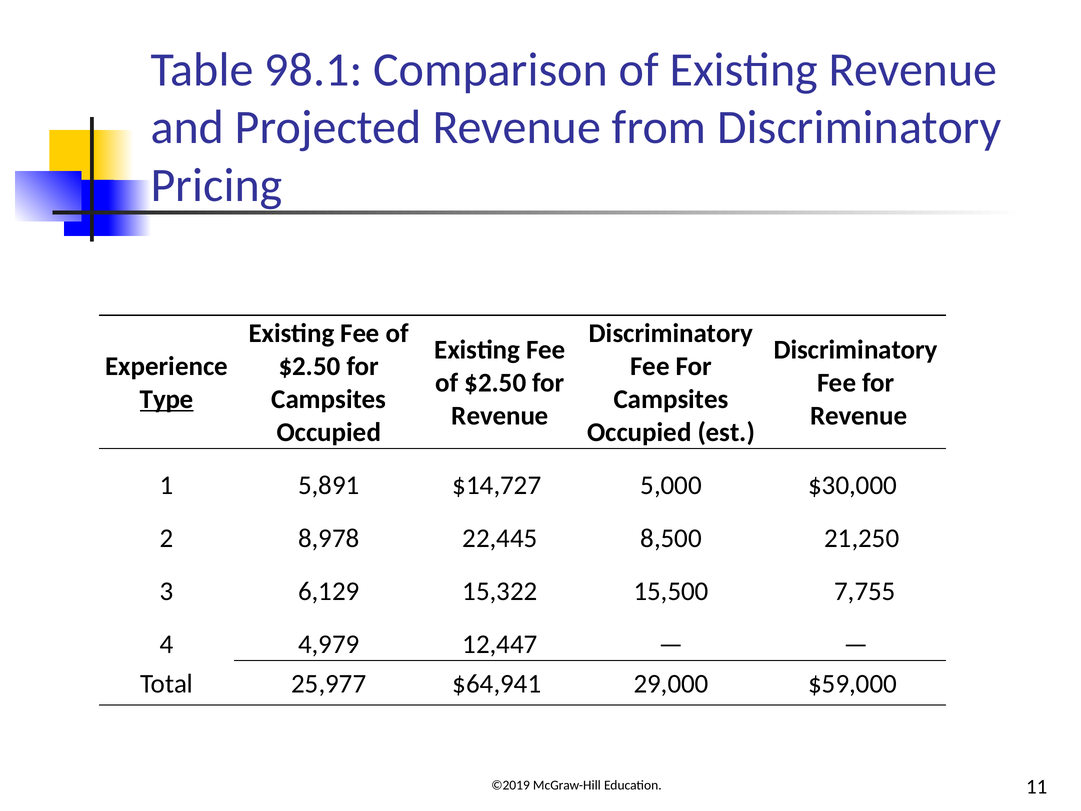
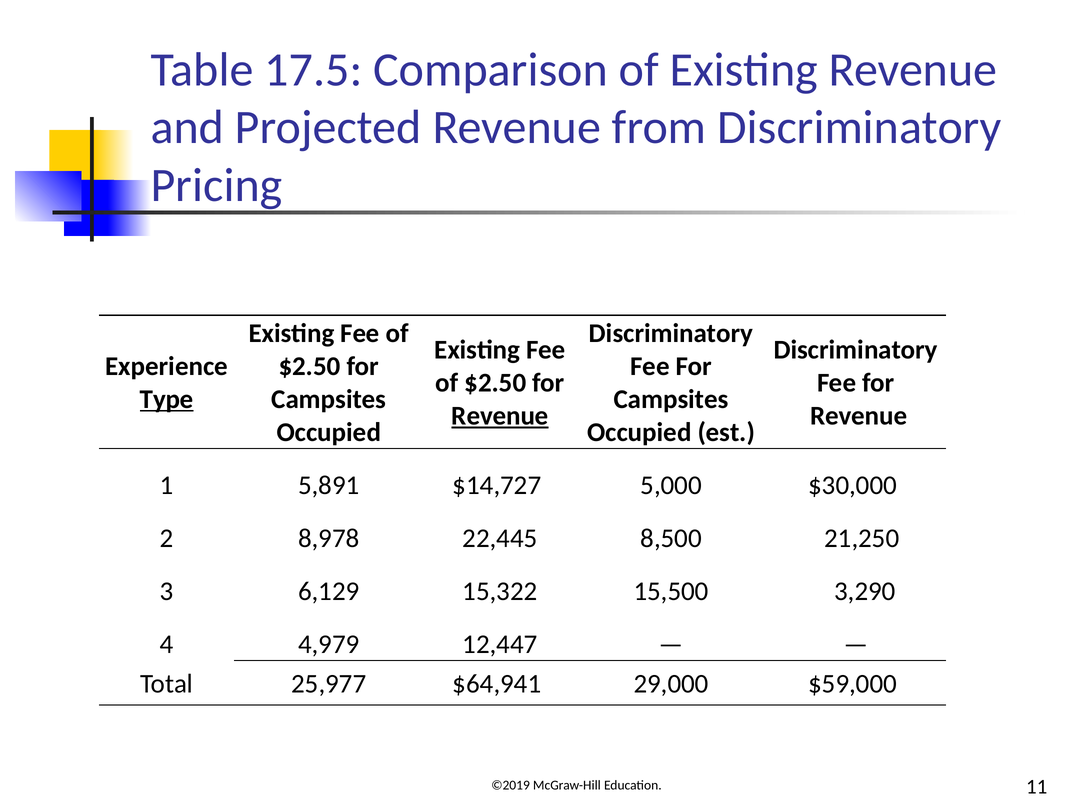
98.1: 98.1 -> 17.5
Revenue at (500, 416) underline: none -> present
7,755: 7,755 -> 3,290
